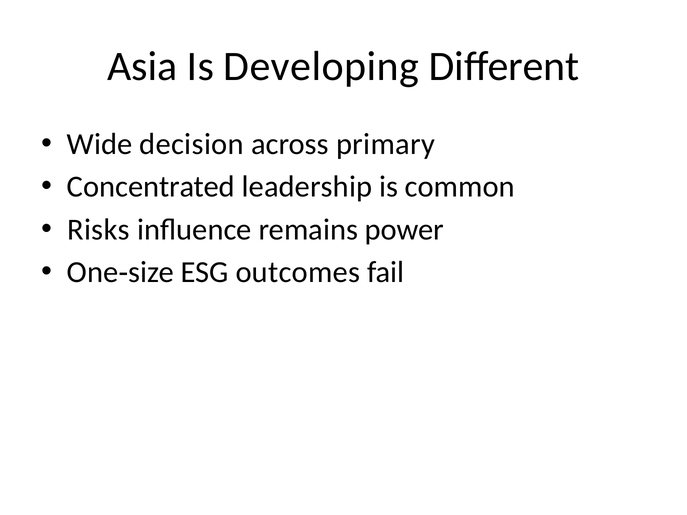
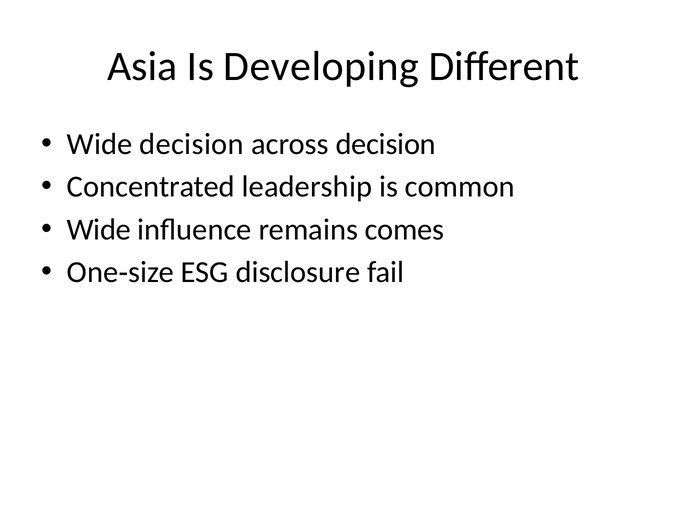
across primary: primary -> decision
Risks at (98, 230): Risks -> Wide
power: power -> comes
outcomes: outcomes -> disclosure
